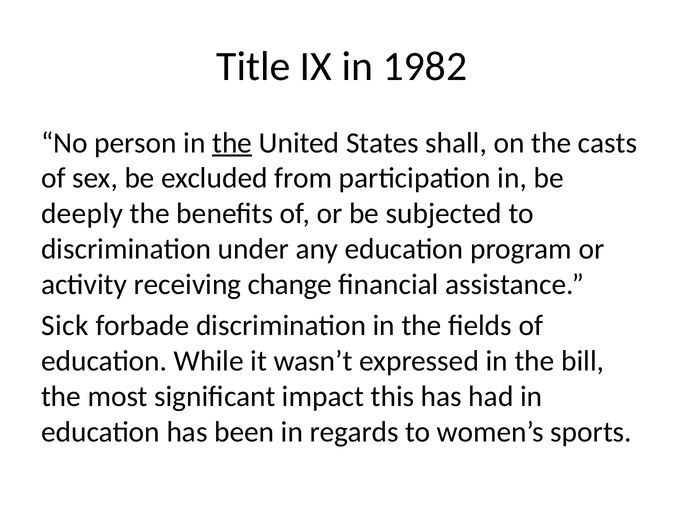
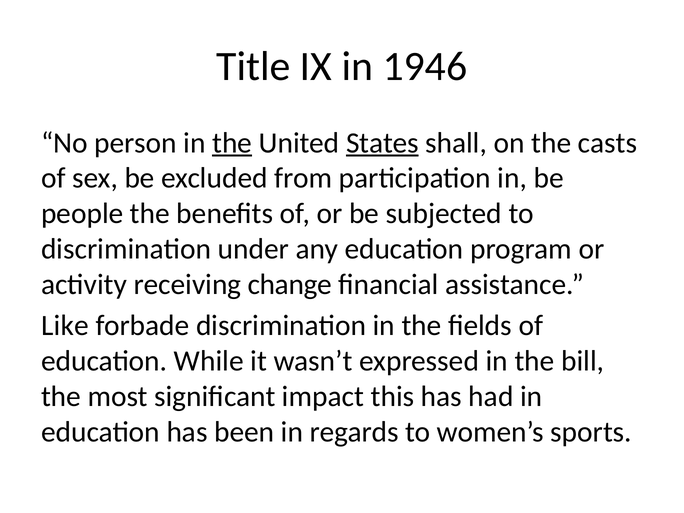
1982: 1982 -> 1946
States underline: none -> present
deeply: deeply -> people
Sick: Sick -> Like
